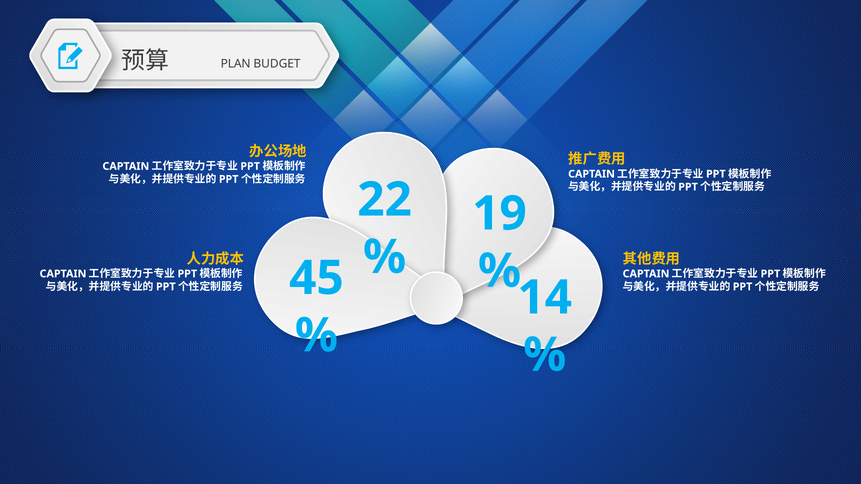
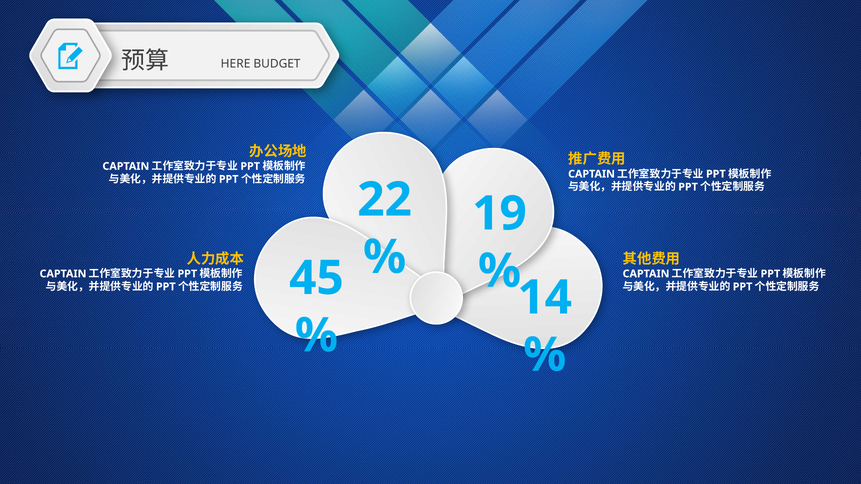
PLAN: PLAN -> HERE
